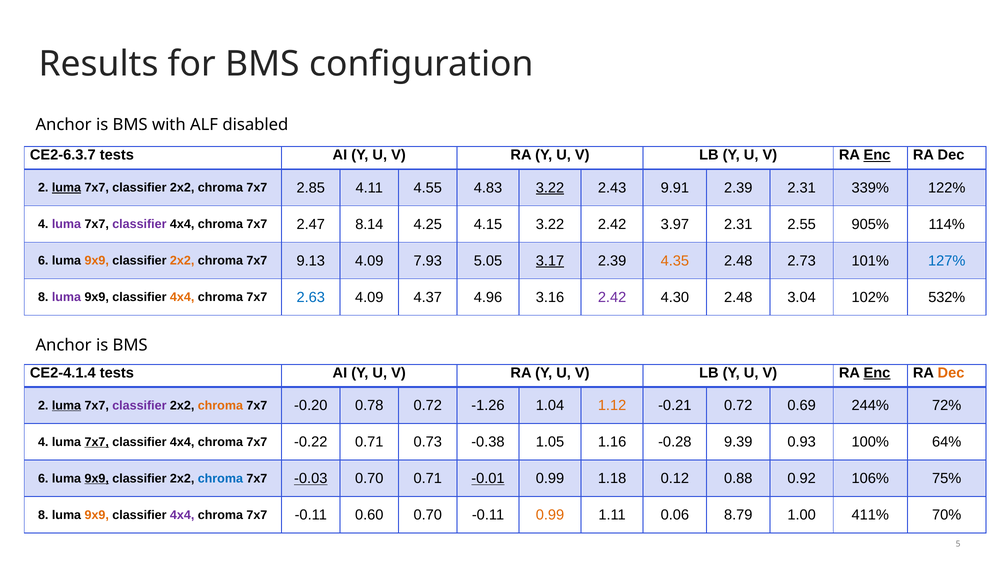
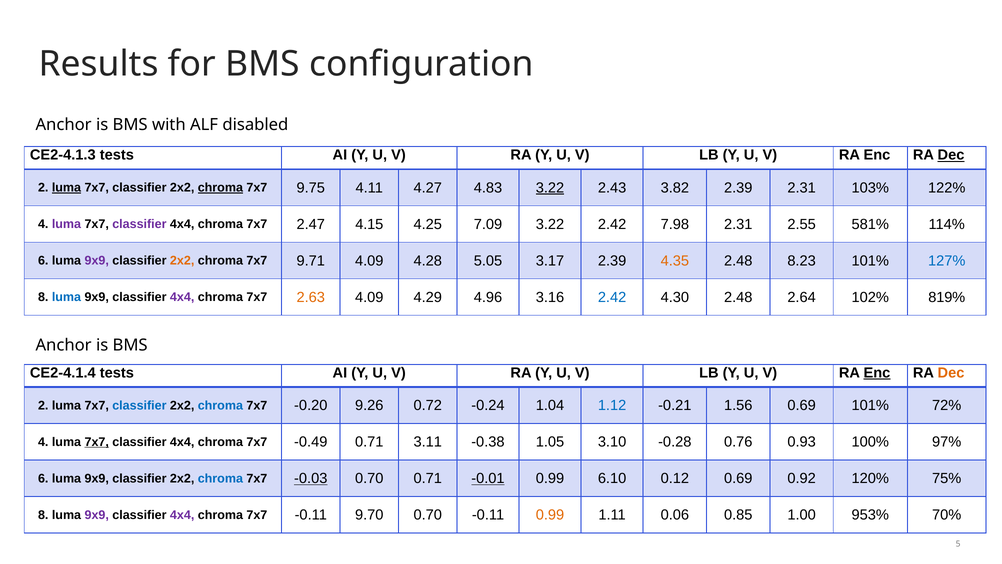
CE2-6.3.7: CE2-6.3.7 -> CE2-4.1.3
Enc at (877, 155) underline: present -> none
Dec at (951, 155) underline: none -> present
chroma at (220, 188) underline: none -> present
2.85: 2.85 -> 9.75
4.55: 4.55 -> 4.27
9.91: 9.91 -> 3.82
339%: 339% -> 103%
8.14: 8.14 -> 4.15
4.15: 4.15 -> 7.09
3.97: 3.97 -> 7.98
905%: 905% -> 581%
9x9 at (97, 261) colour: orange -> purple
9.13: 9.13 -> 9.71
7.93: 7.93 -> 4.28
3.17 underline: present -> none
2.73: 2.73 -> 8.23
luma at (66, 297) colour: purple -> blue
4x4 at (182, 297) colour: orange -> purple
2.63 colour: blue -> orange
4.37: 4.37 -> 4.29
2.42 at (612, 297) colour: purple -> blue
3.04: 3.04 -> 2.64
532%: 532% -> 819%
luma at (66, 405) underline: present -> none
classifier at (139, 405) colour: purple -> blue
chroma at (220, 405) colour: orange -> blue
0.78: 0.78 -> 9.26
-1.26: -1.26 -> -0.24
1.12 colour: orange -> blue
-0.21 0.72: 0.72 -> 1.56
0.69 244%: 244% -> 101%
-0.22: -0.22 -> -0.49
0.73: 0.73 -> 3.11
1.16: 1.16 -> 3.10
9.39: 9.39 -> 0.76
64%: 64% -> 97%
9x9 at (97, 478) underline: present -> none
1.18: 1.18 -> 6.10
0.12 0.88: 0.88 -> 0.69
106%: 106% -> 120%
9x9 at (97, 515) colour: orange -> purple
0.60: 0.60 -> 9.70
8.79: 8.79 -> 0.85
411%: 411% -> 953%
